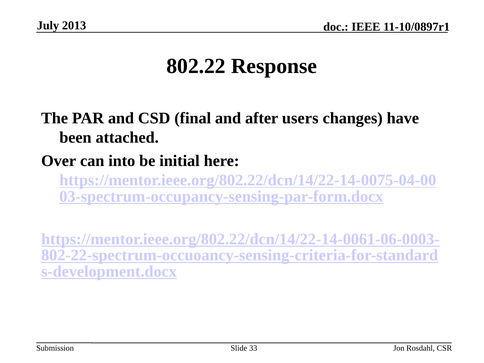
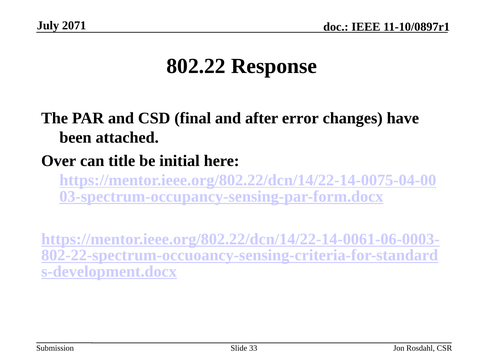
2013: 2013 -> 2071
users: users -> error
into: into -> title
